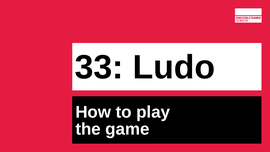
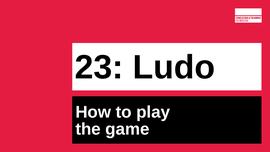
33: 33 -> 23
